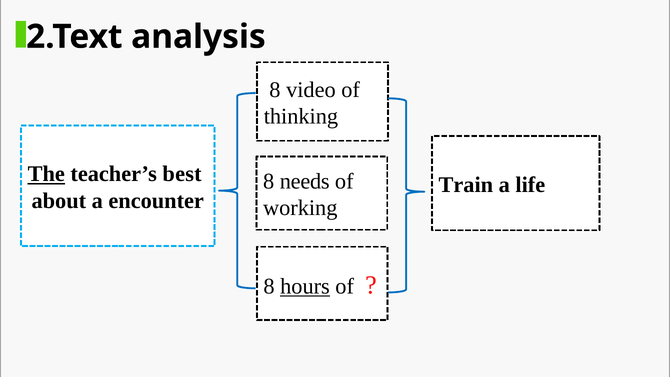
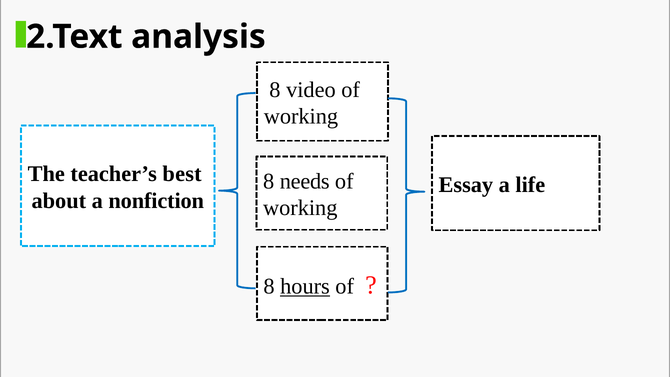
thinking at (301, 116): thinking -> working
The underline: present -> none
Train: Train -> Essay
encounter: encounter -> nonfiction
